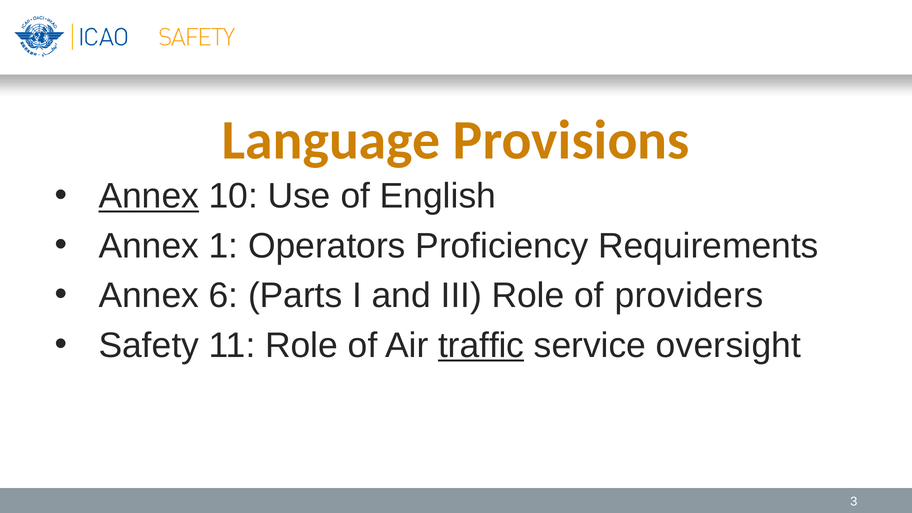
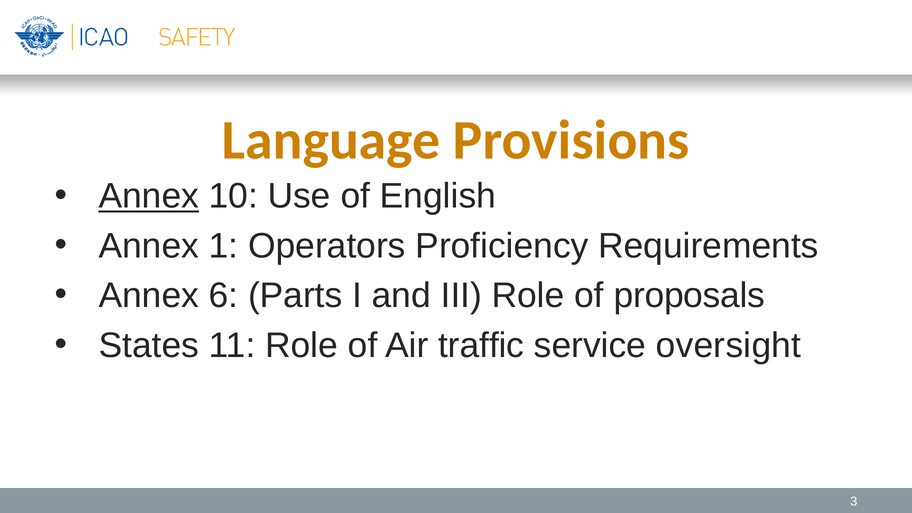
providers: providers -> proposals
Safety: Safety -> States
traffic underline: present -> none
